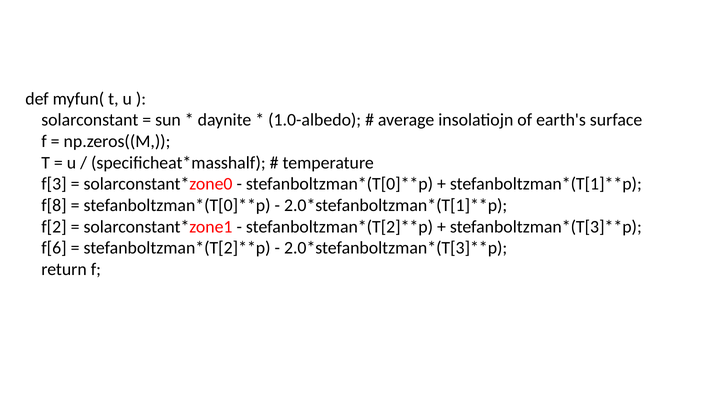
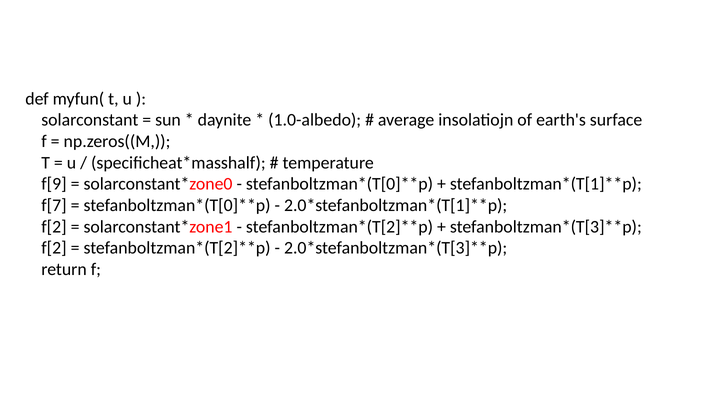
f[3: f[3 -> f[9
f[8: f[8 -> f[7
f[6 at (54, 248): f[6 -> f[2
